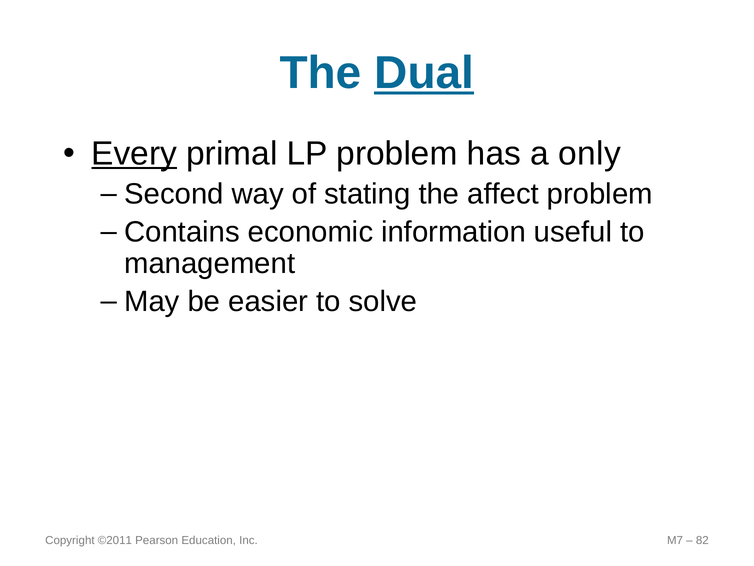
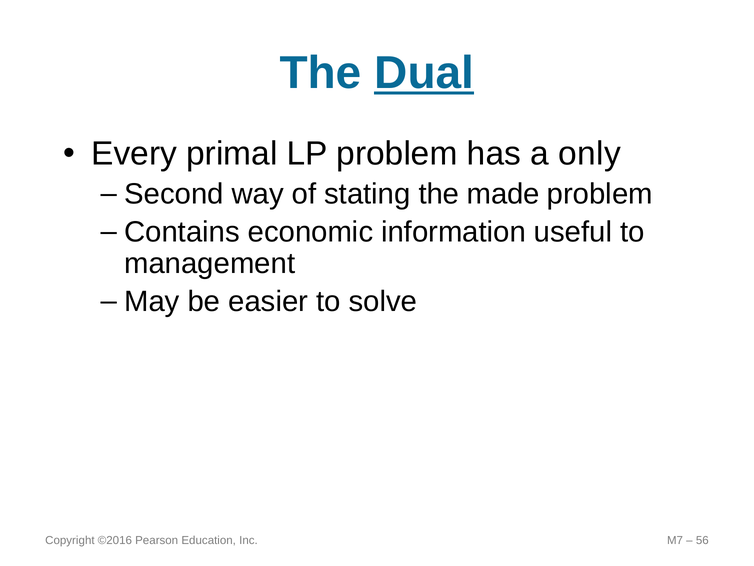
Every underline: present -> none
affect: affect -> made
©2011: ©2011 -> ©2016
82: 82 -> 56
